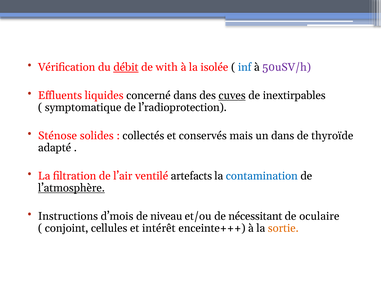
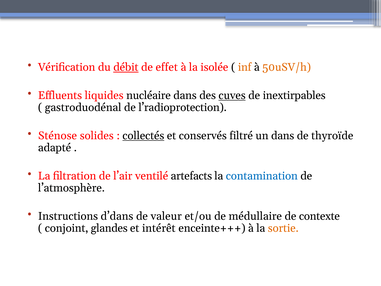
with: with -> effet
inf colour: blue -> orange
50uSV/h colour: purple -> orange
concerné: concerné -> nucléaire
symptomatique: symptomatique -> gastroduodénal
collectés underline: none -> present
mais: mais -> filtré
l’atmosphère underline: present -> none
d’mois: d’mois -> d’dans
niveau: niveau -> valeur
nécessitant: nécessitant -> médullaire
oculaire: oculaire -> contexte
cellules: cellules -> glandes
